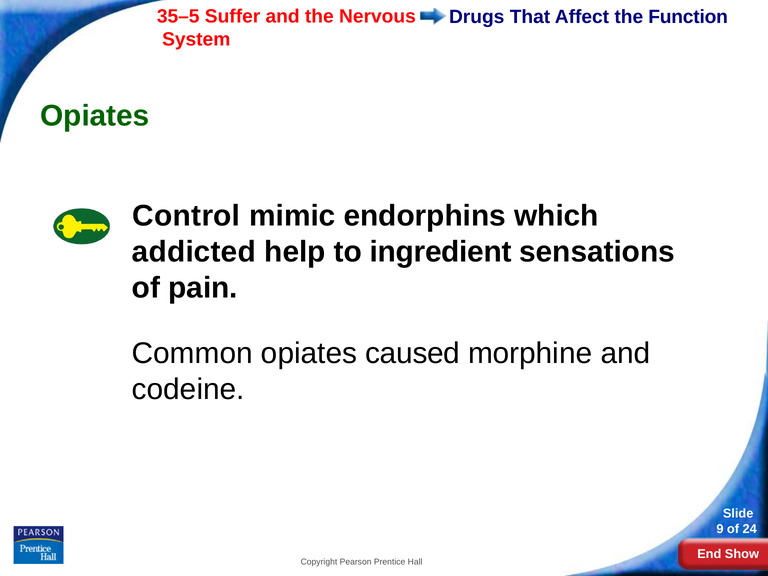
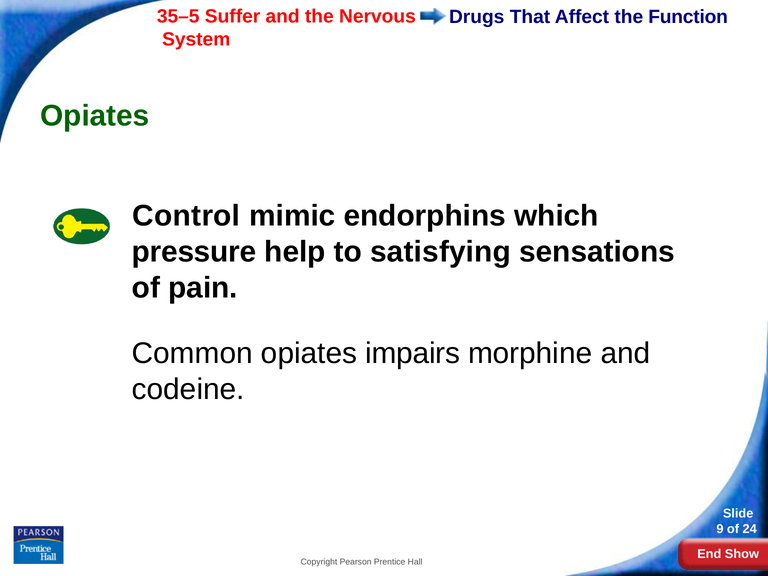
addicted: addicted -> pressure
ingredient: ingredient -> satisfying
caused: caused -> impairs
